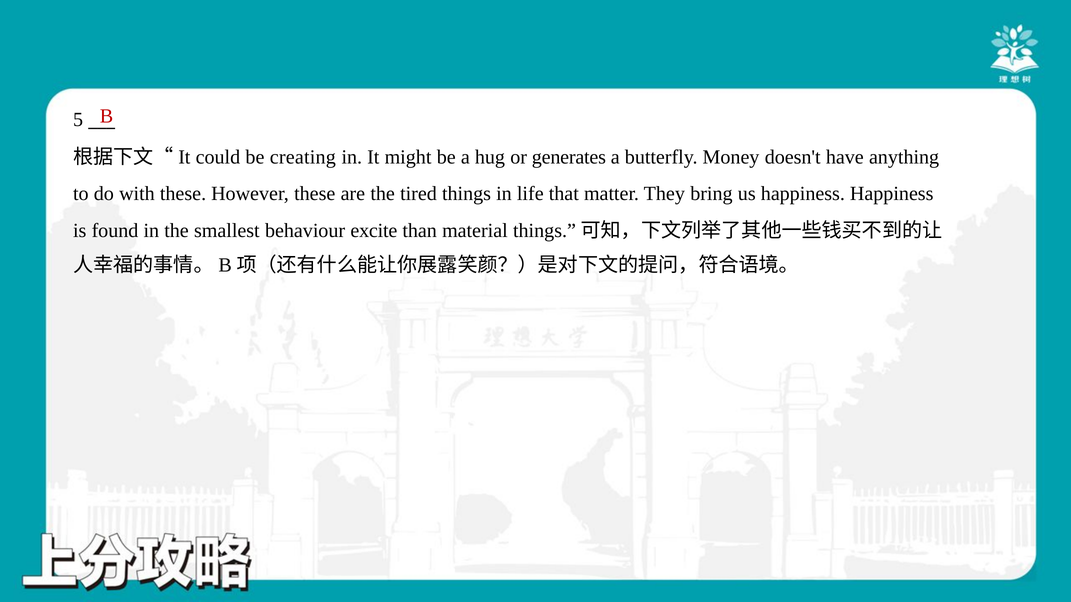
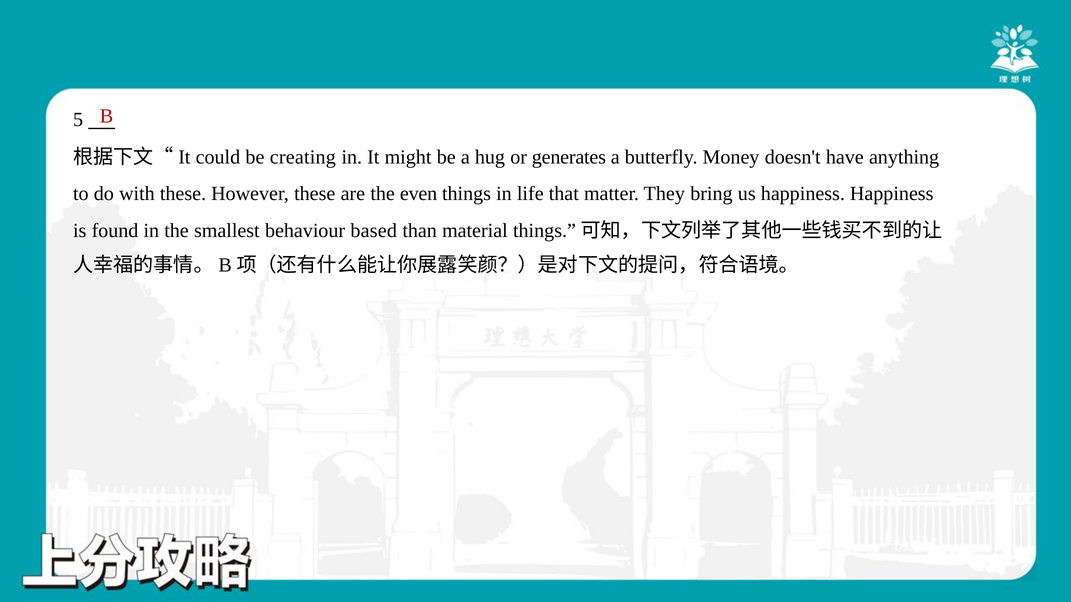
tired: tired -> even
excite: excite -> based
